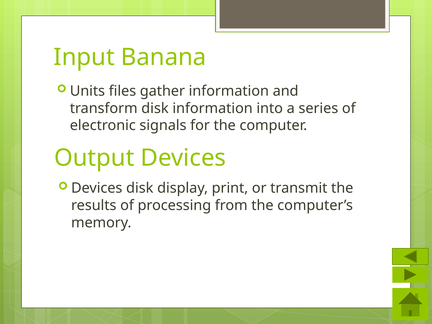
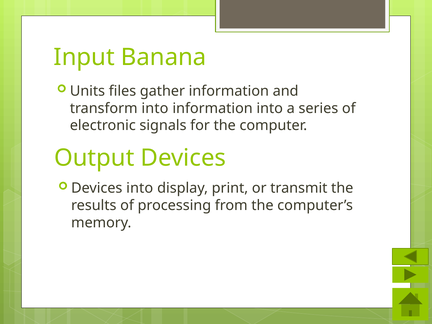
transform disk: disk -> into
Devices disk: disk -> into
